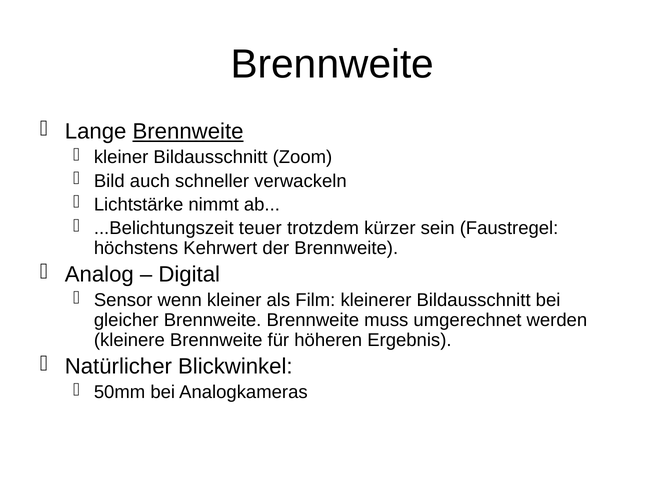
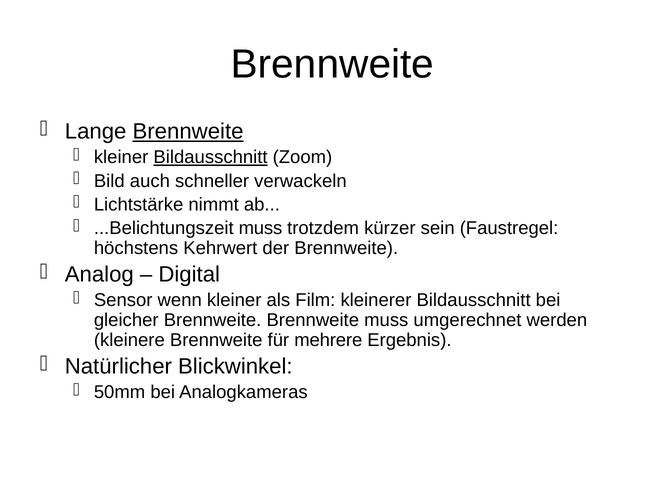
Bildausschnitt at (211, 157) underline: none -> present
...Belichtungszeit teuer: teuer -> muss
höheren: höheren -> mehrere
